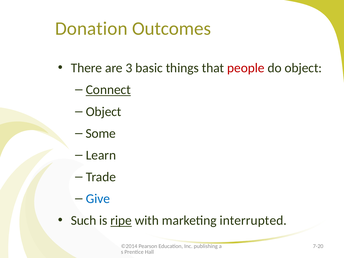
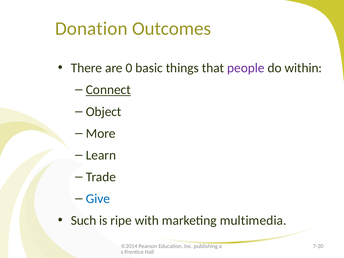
3: 3 -> 0
people colour: red -> purple
do object: object -> within
Some: Some -> More
ripe underline: present -> none
interrupted: interrupted -> multimedia
